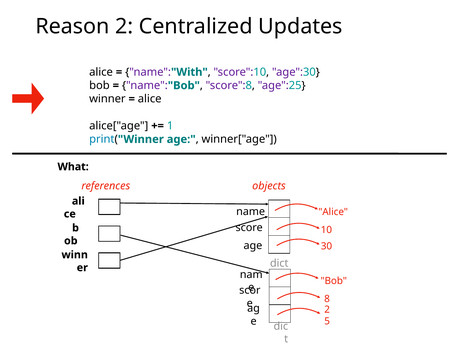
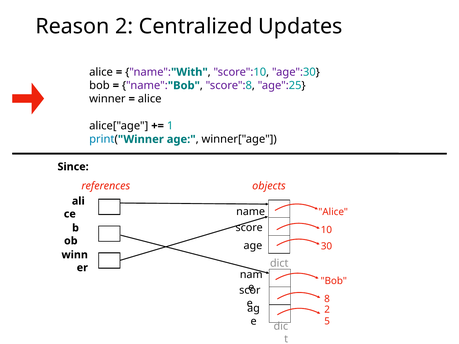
What: What -> Since
